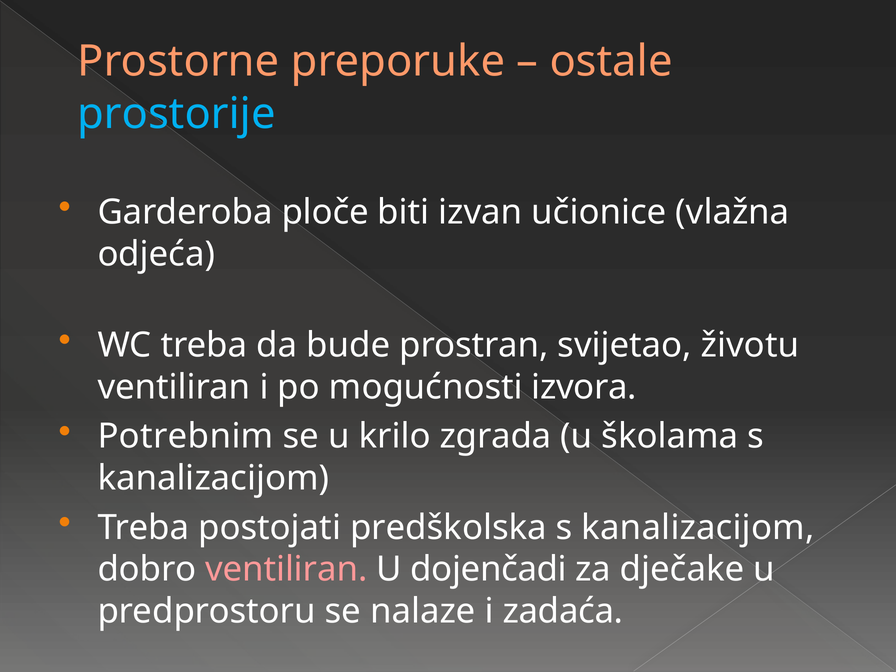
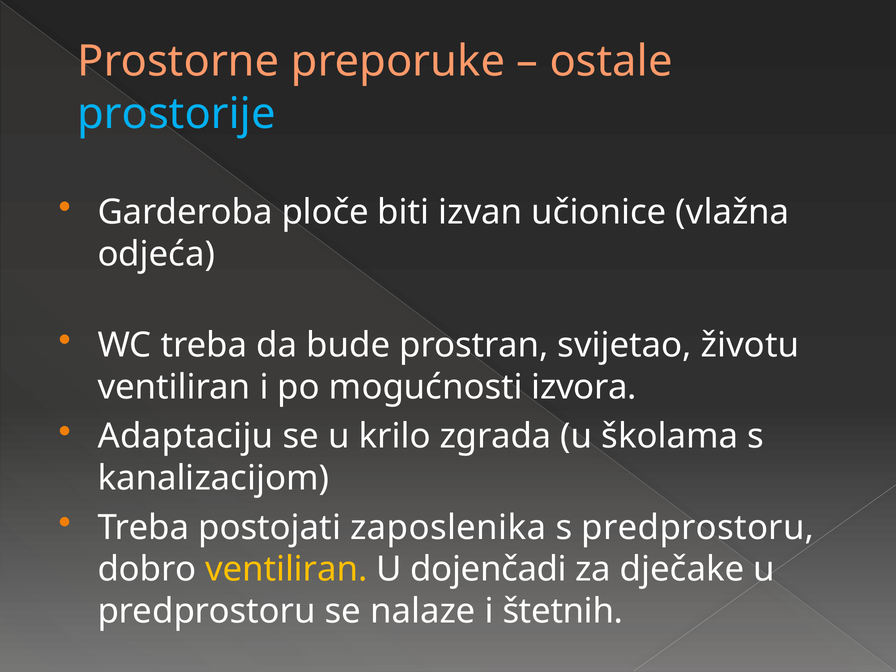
Potrebnim: Potrebnim -> Adaptaciju
predškolska: predškolska -> zaposlenika
kanalizacijom at (698, 528): kanalizacijom -> predprostoru
ventiliran at (286, 569) colour: pink -> yellow
zadaća: zadaća -> štetnih
